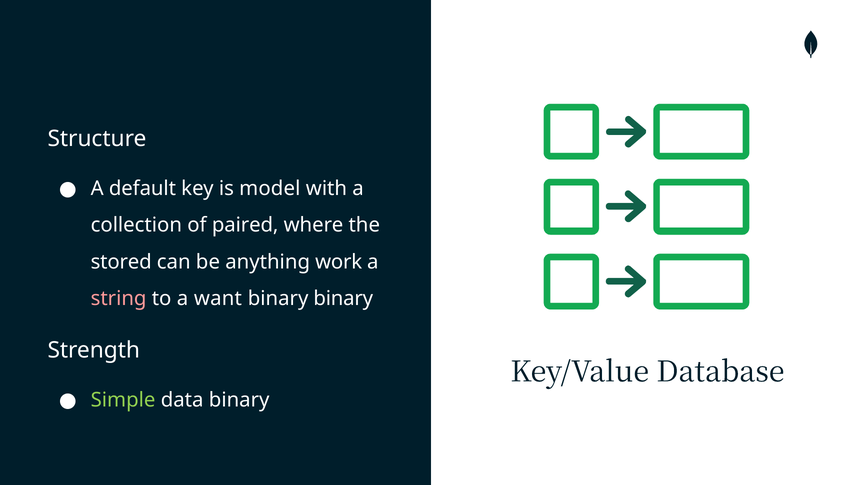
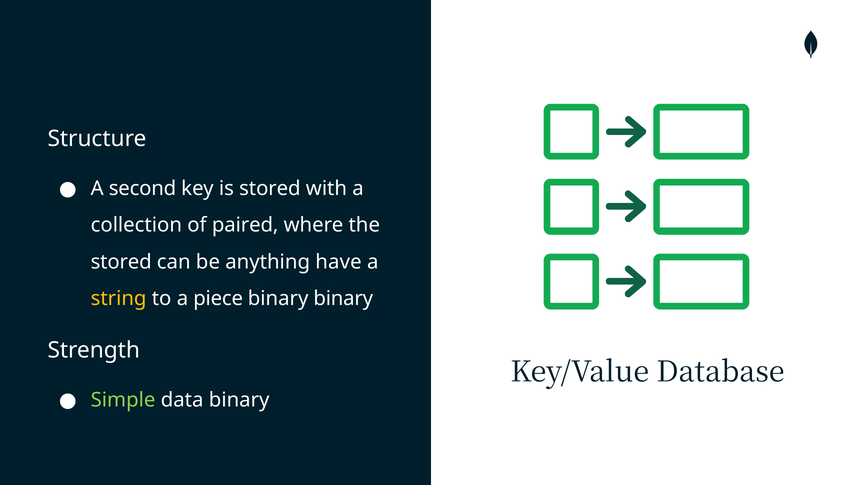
default: default -> second
is model: model -> stored
work: work -> have
string colour: pink -> yellow
want: want -> piece
